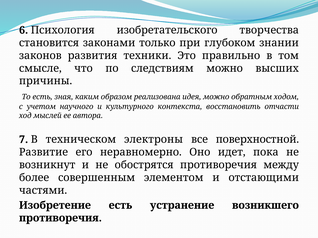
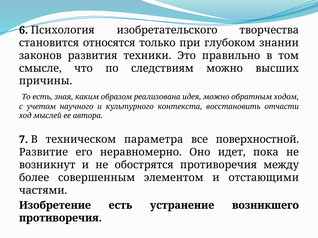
законами: законами -> относятся
электроны: электроны -> параметра
